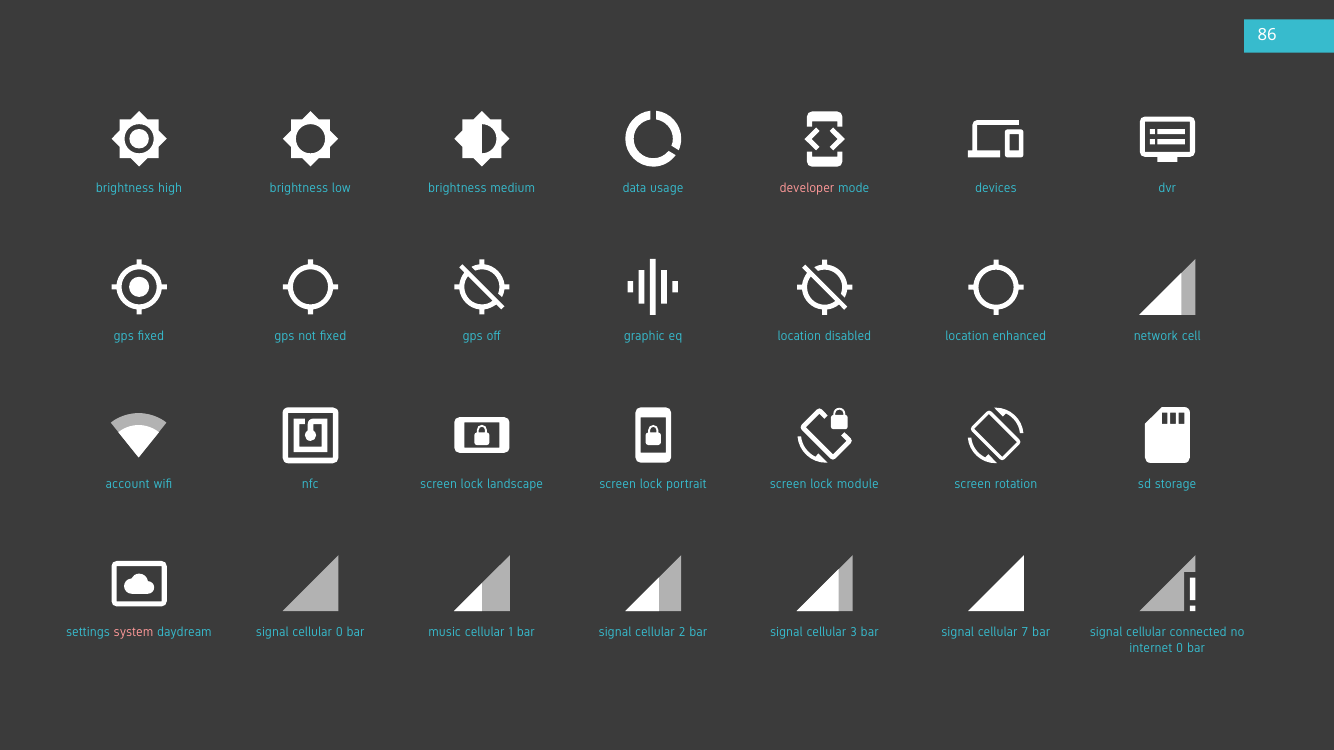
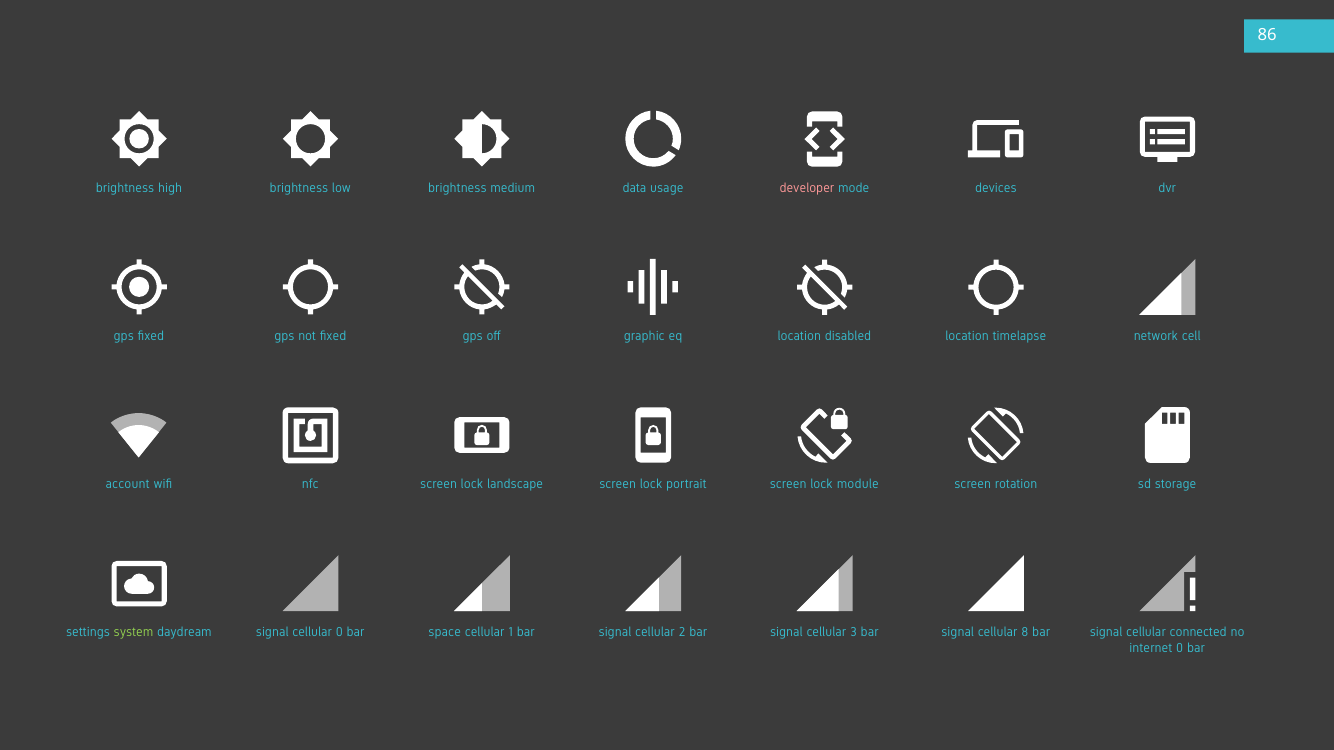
enhanced: enhanced -> timelapse
system colour: pink -> light green
music: music -> space
7: 7 -> 8
